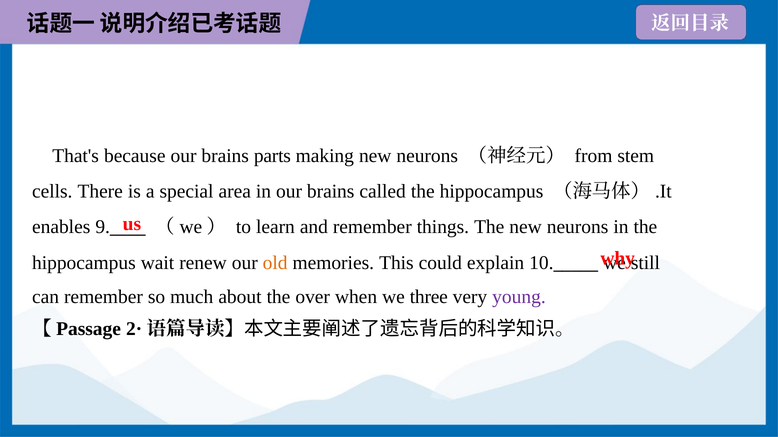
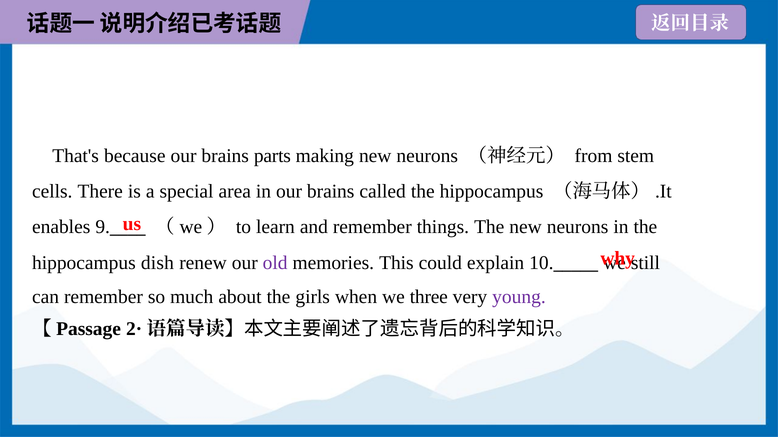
wait: wait -> dish
old colour: orange -> purple
over: over -> girls
